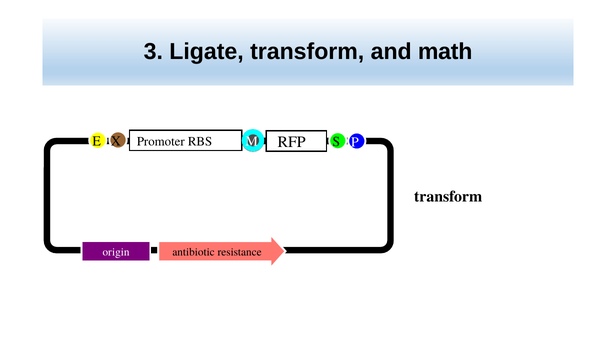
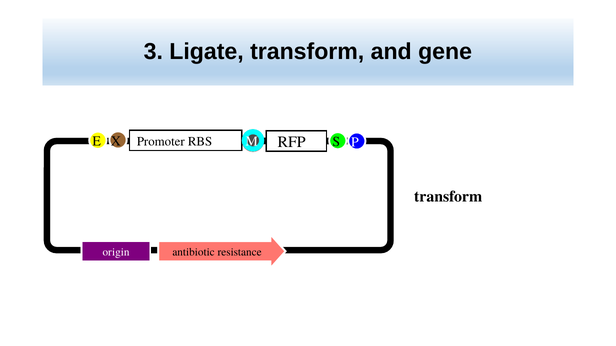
math: math -> gene
